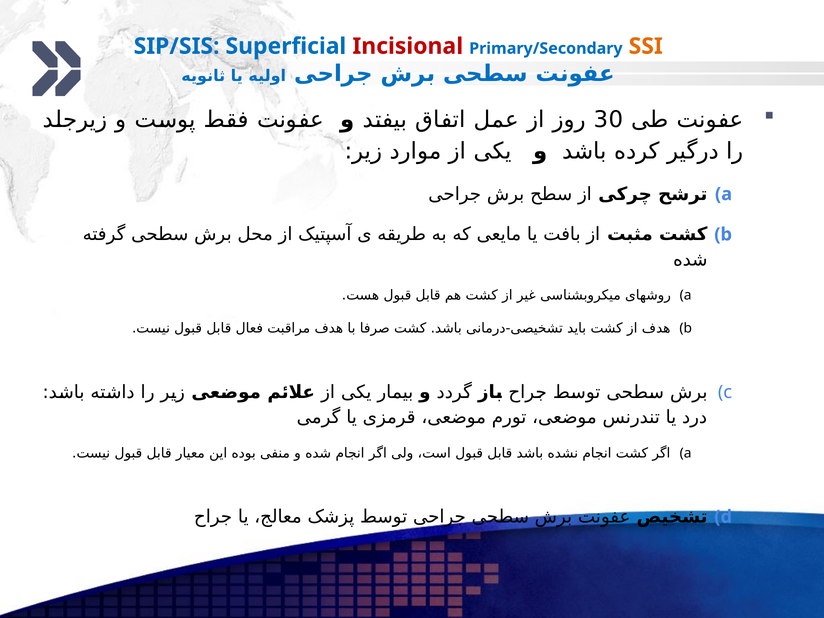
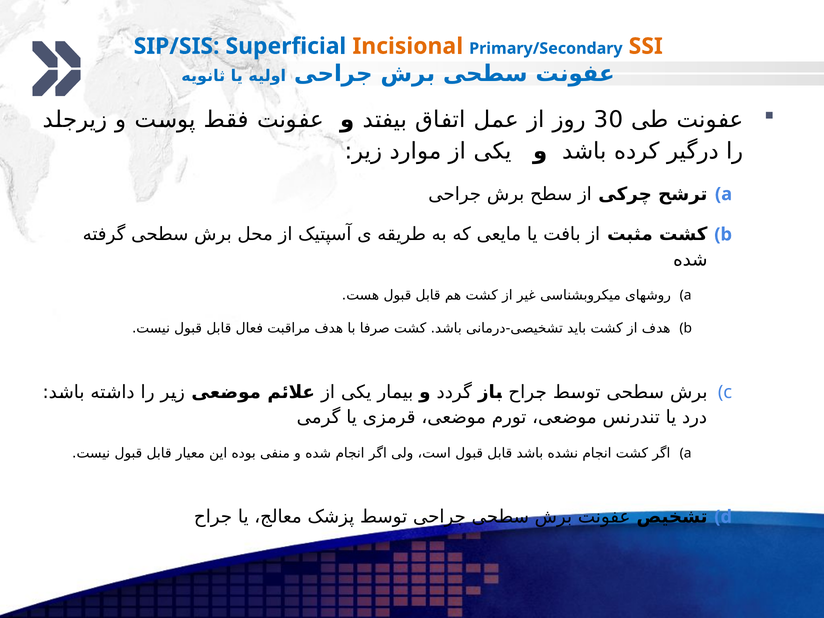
Incisional colour: red -> orange
